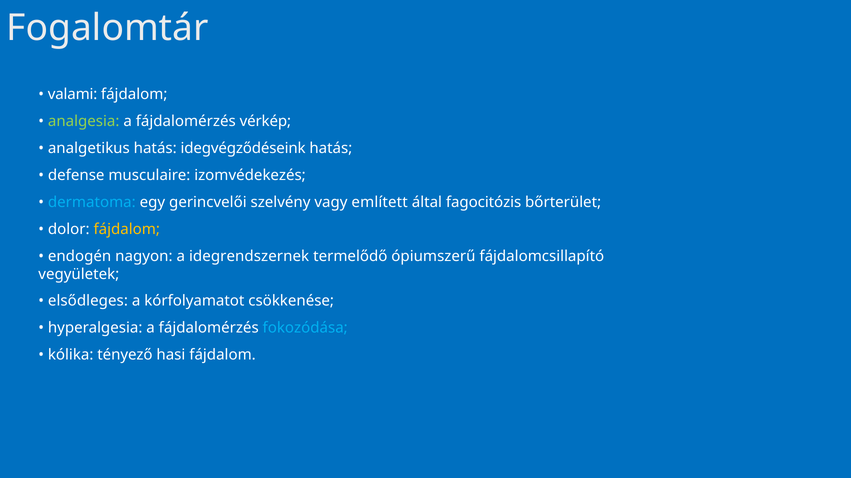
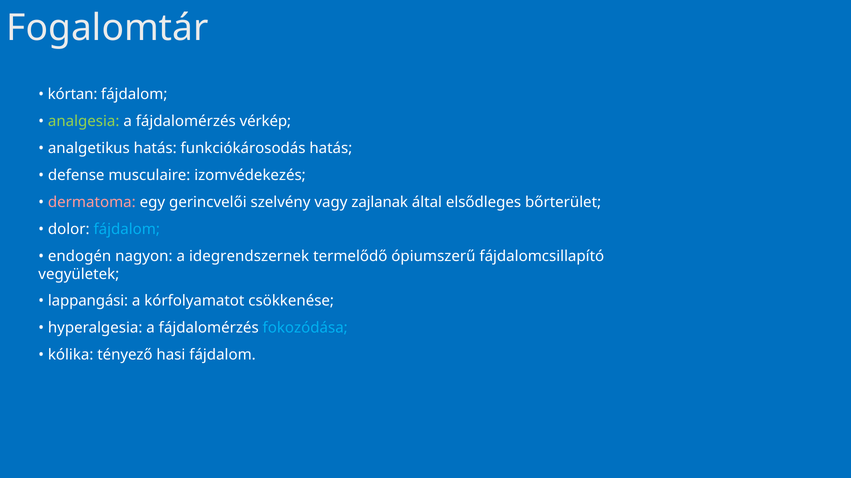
valami: valami -> kórtan
idegvégződéseink: idegvégződéseink -> funkciókárosodás
dermatoma colour: light blue -> pink
említett: említett -> zajlanak
fagocitózis: fagocitózis -> elsődleges
fájdalom at (127, 229) colour: yellow -> light blue
elsődleges: elsődleges -> lappangási
